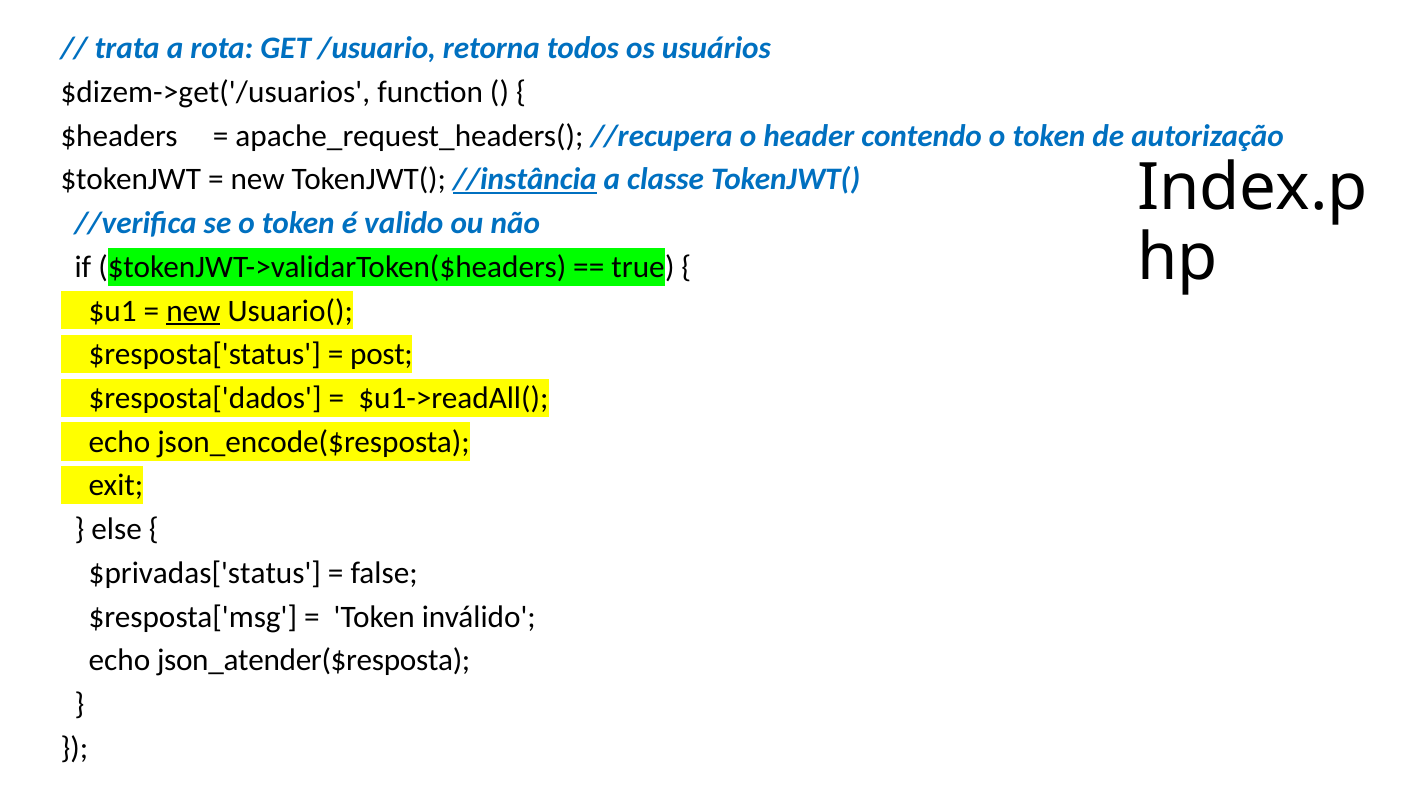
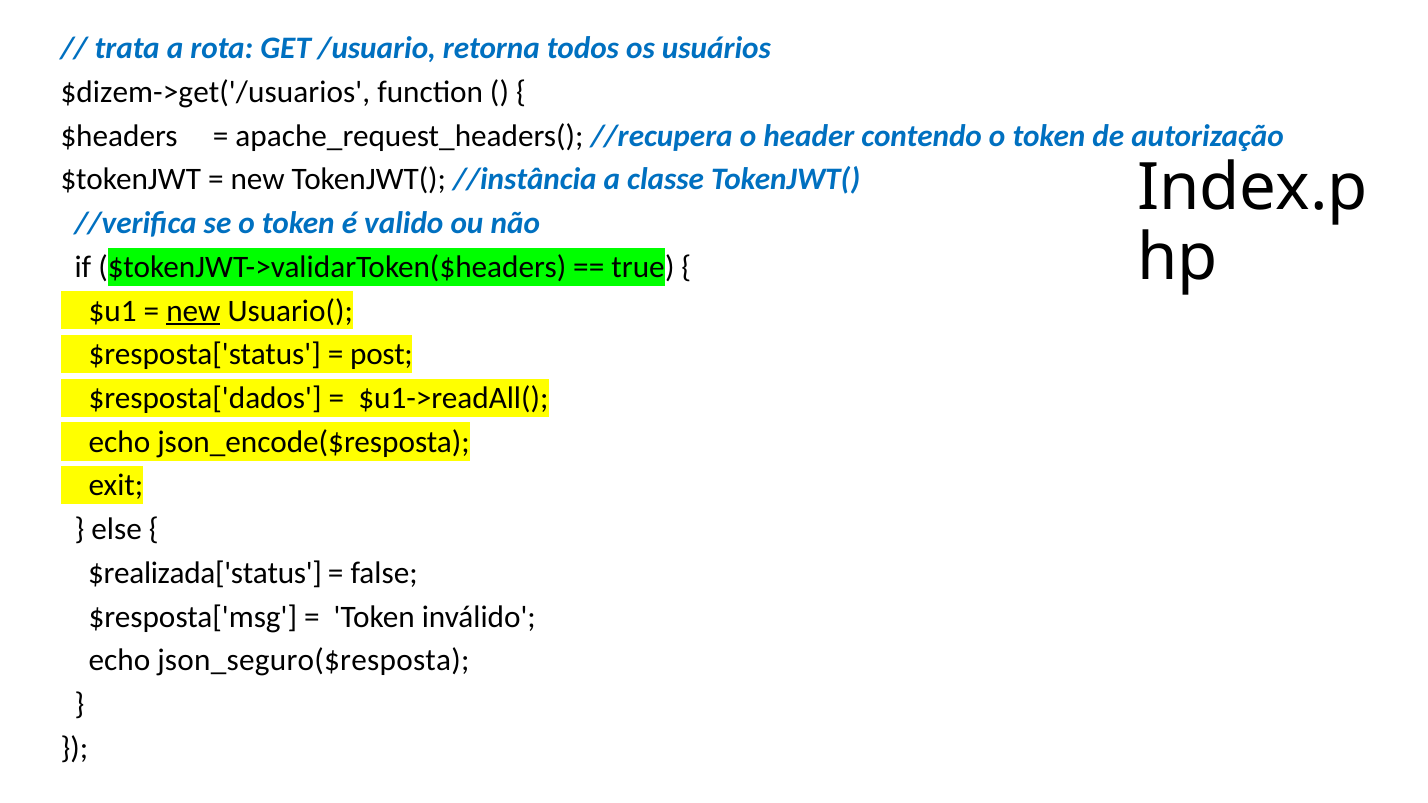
//instância underline: present -> none
$privadas['status: $privadas['status -> $realizada['status
json_atender($resposta: json_atender($resposta -> json_seguro($resposta
